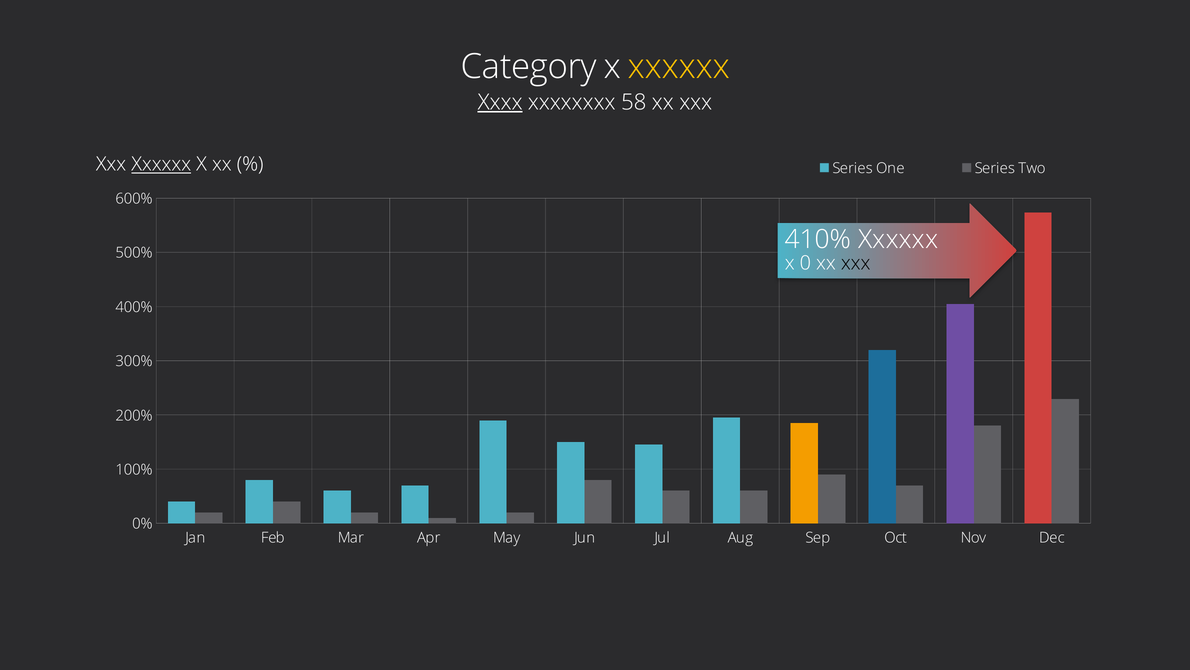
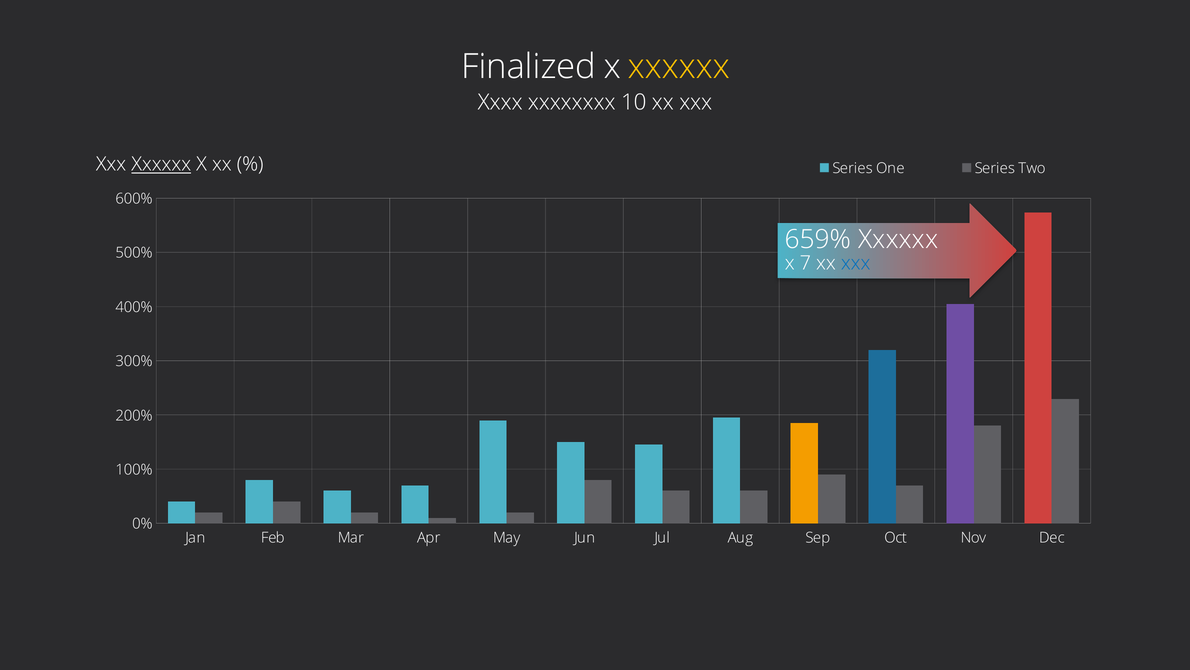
Category: Category -> Finalized
Xxxx underline: present -> none
58: 58 -> 10
410%: 410% -> 659%
0: 0 -> 7
xxx at (856, 263) colour: black -> blue
